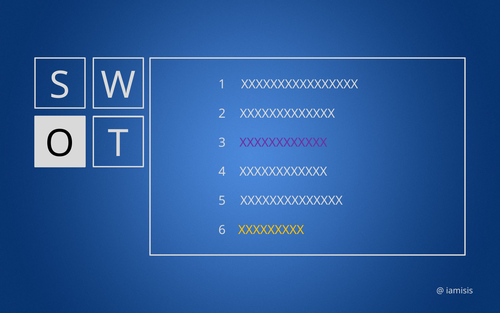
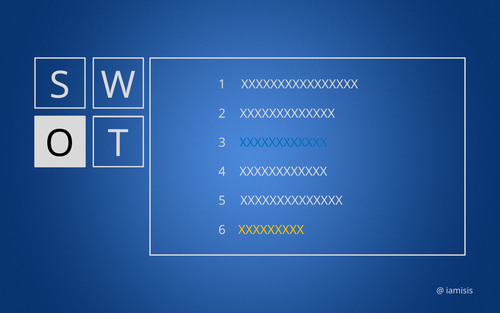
XXXXXXXXXXXX at (283, 142) colour: purple -> blue
